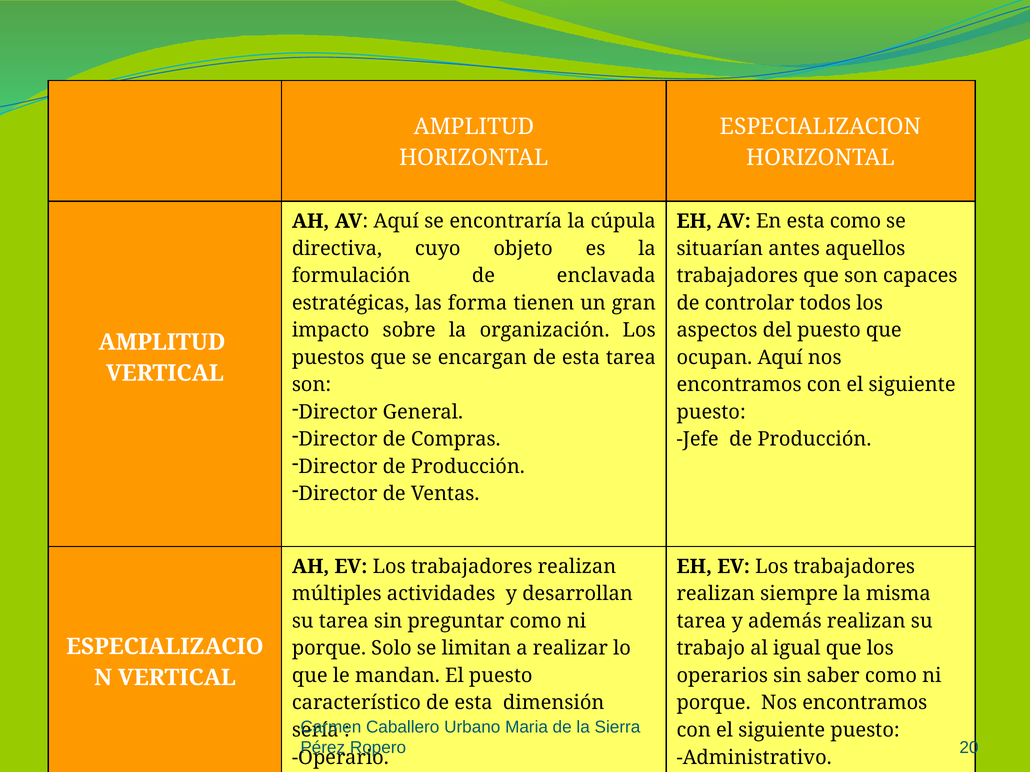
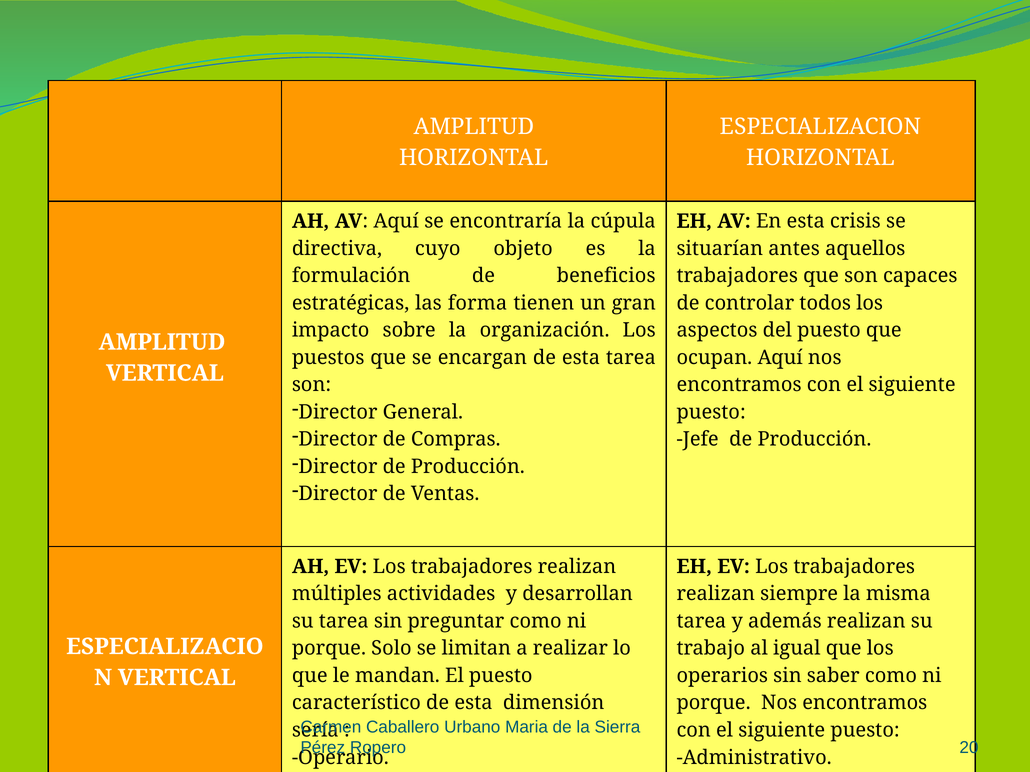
esta como: como -> crisis
enclavada: enclavada -> beneficios
